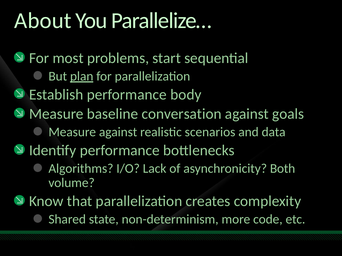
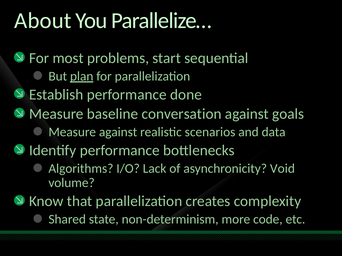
body: body -> done
Both: Both -> Void
